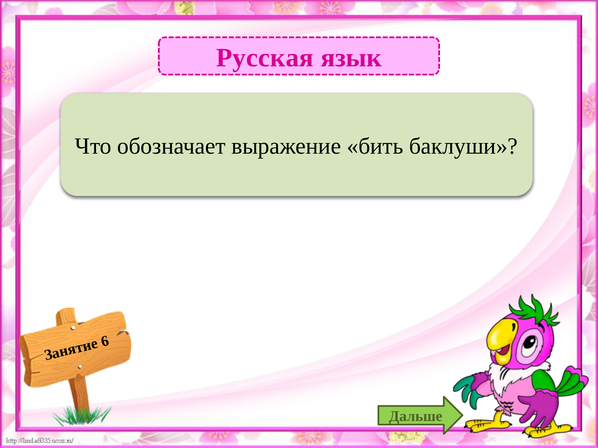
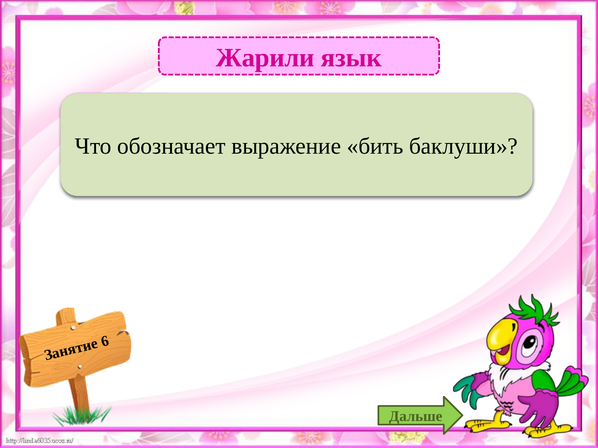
Русская: Русская -> Жарили
